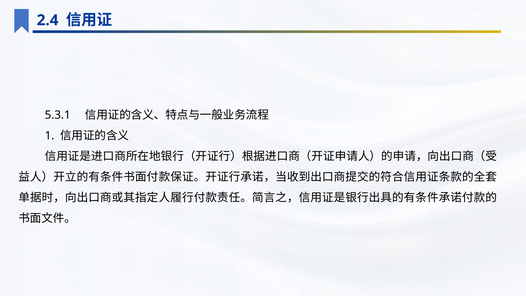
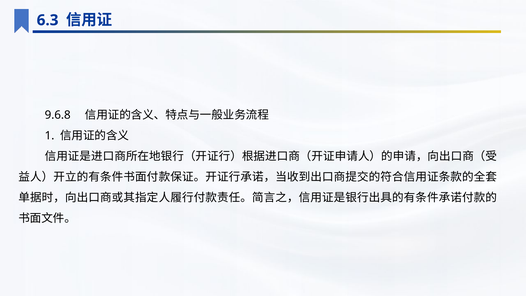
2.4: 2.4 -> 6.3
5.3.1: 5.3.1 -> 9.6.8
